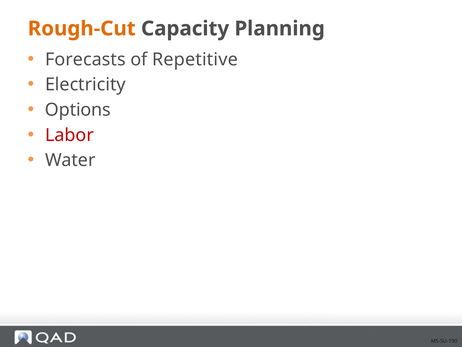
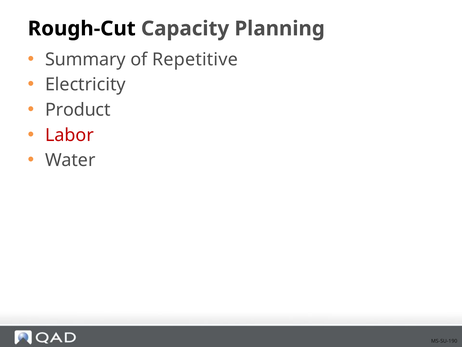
Rough-Cut colour: orange -> black
Forecasts: Forecasts -> Summary
Options: Options -> Product
